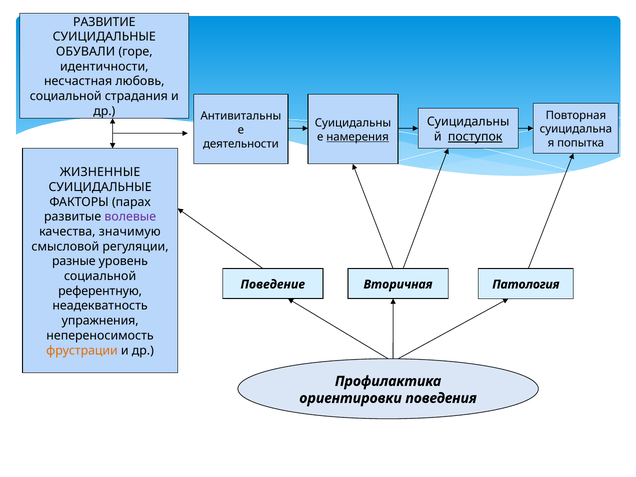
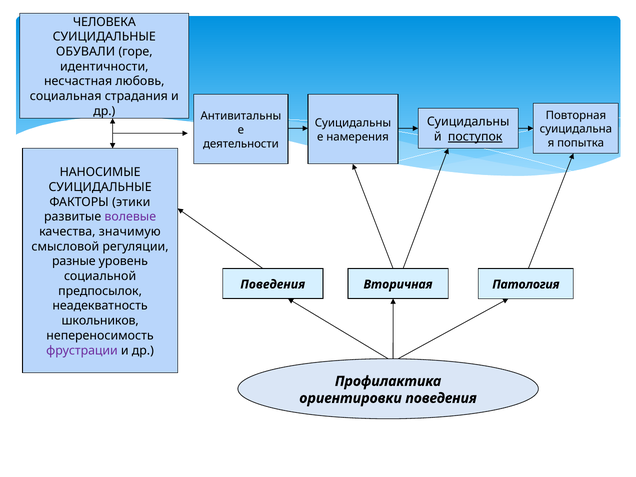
РАЗВИТИЕ: РАЗВИТИЕ -> ЧЕЛОВЕКА
социальной at (66, 96): социальной -> социальная
намерения underline: present -> none
ЖИЗНЕННЫЕ: ЖИЗНЕННЫЕ -> НАНОСИМЫЕ
парах: парах -> этики
Поведение at (273, 284): Поведение -> Поведения
референтную: референтную -> предпосылок
упражнения: упражнения -> школьников
фрустрации colour: orange -> purple
